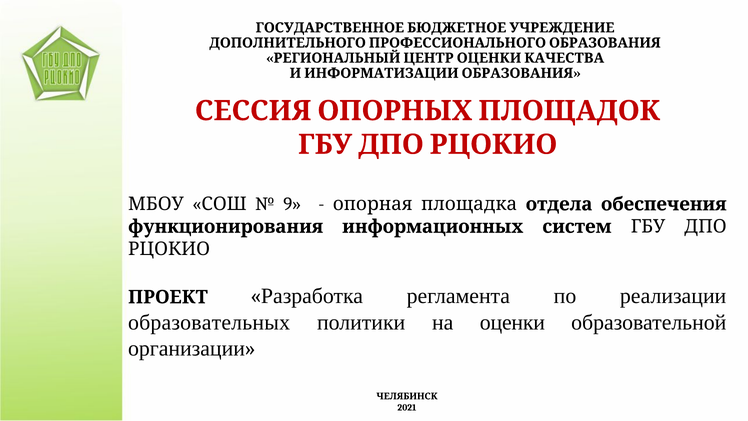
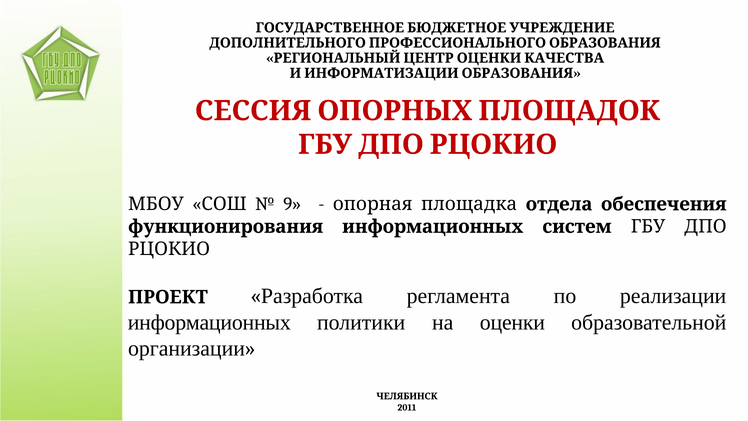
образовательных at (209, 322): образовательных -> информационных
2021: 2021 -> 2011
